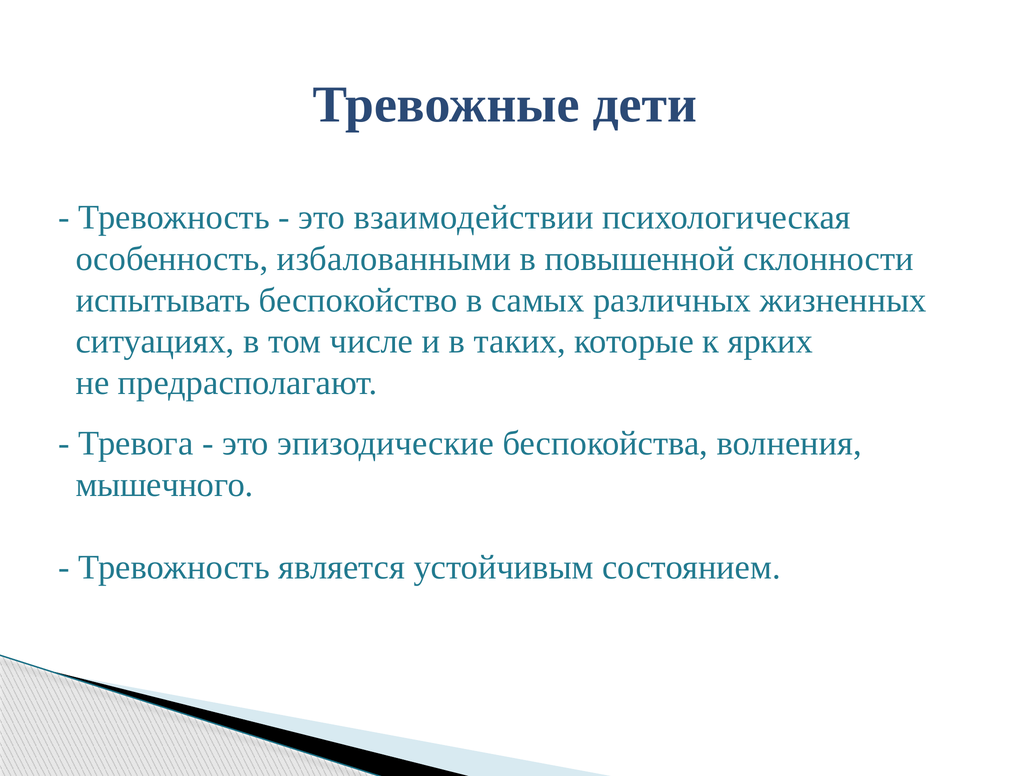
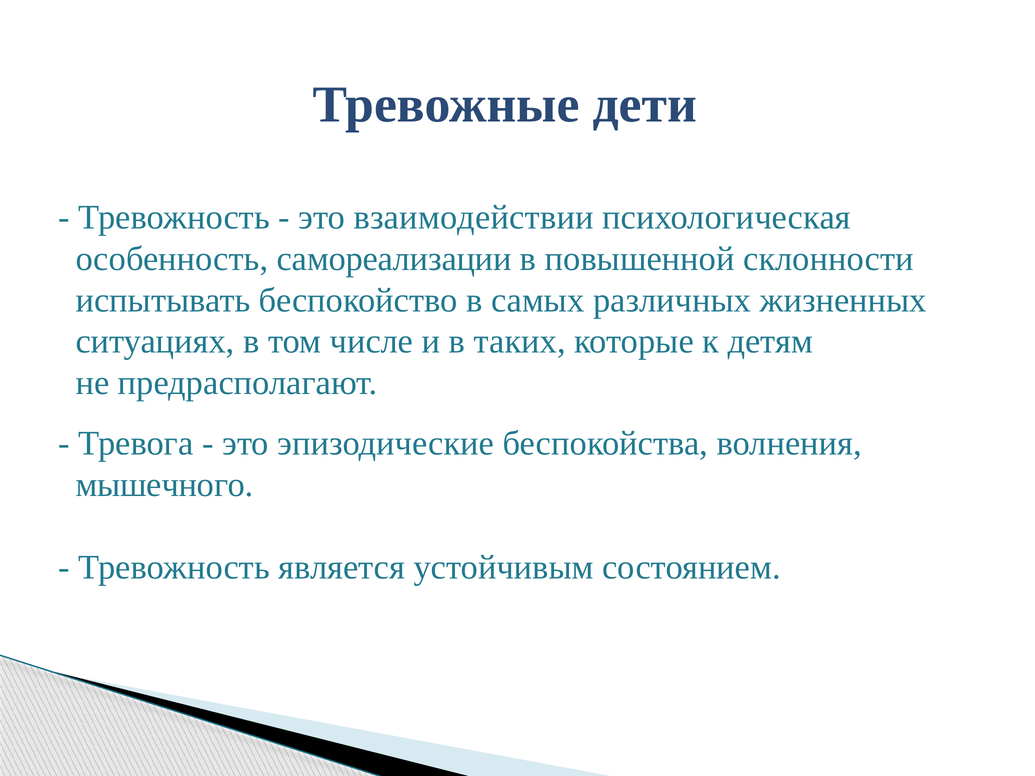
избалованными: избалованными -> самореализации
ярких: ярких -> детям
